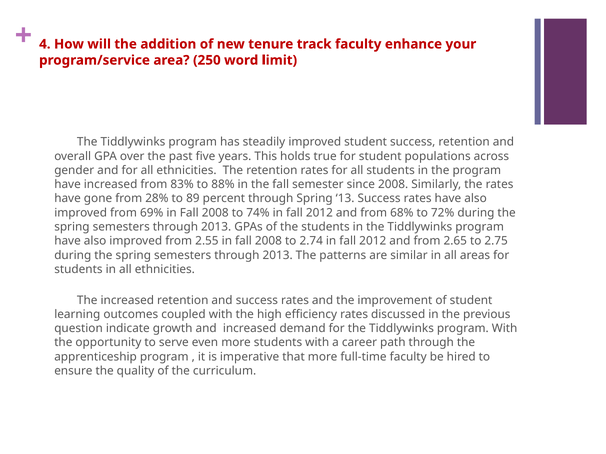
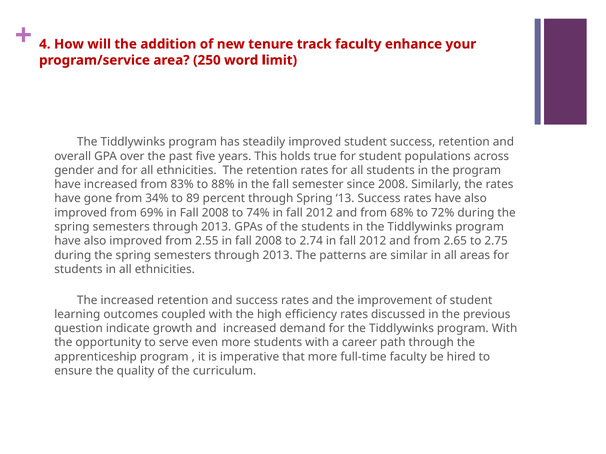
28%: 28% -> 34%
